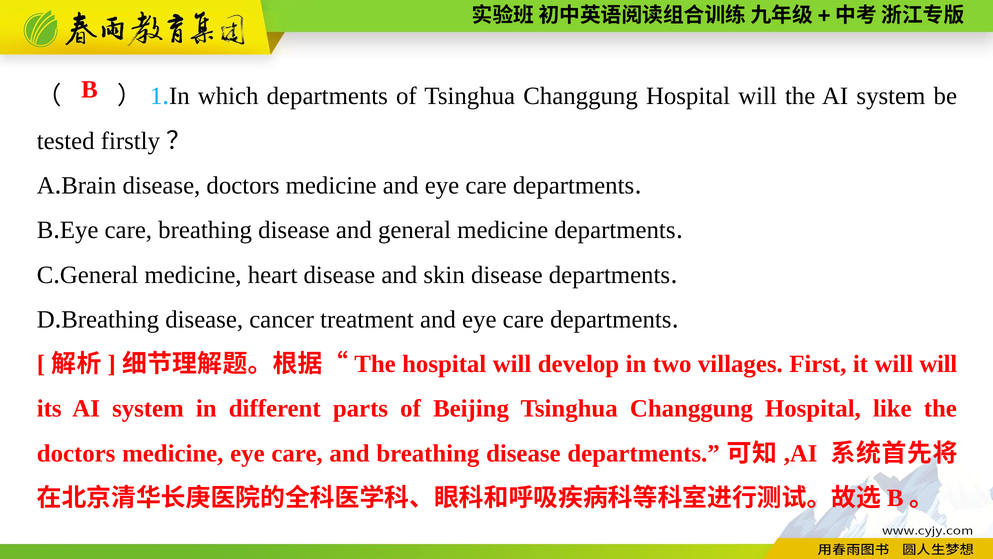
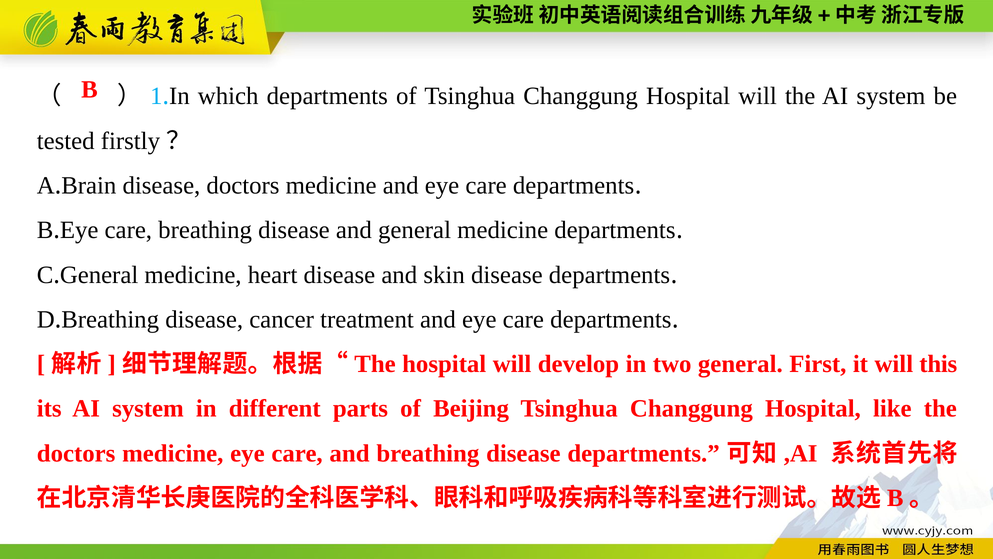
two villages: villages -> general
will will: will -> this
